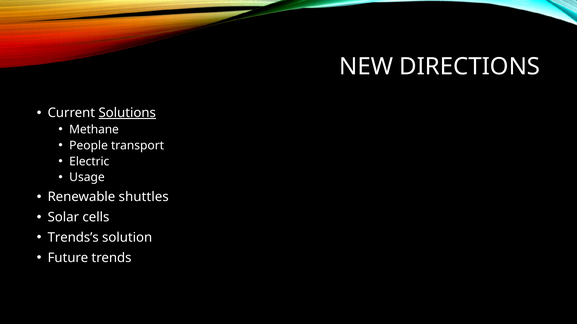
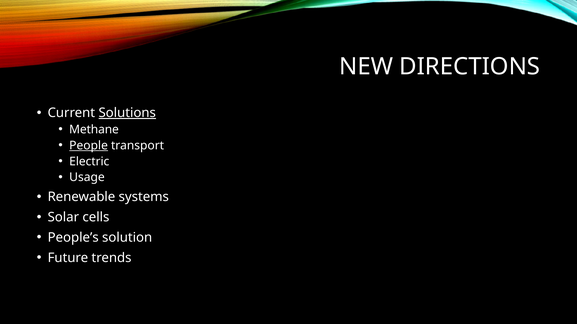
People underline: none -> present
shuttles: shuttles -> systems
Trends’s: Trends’s -> People’s
